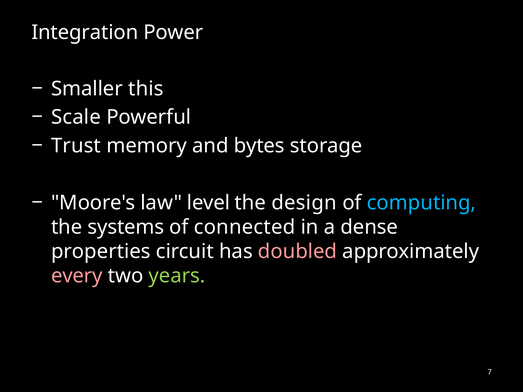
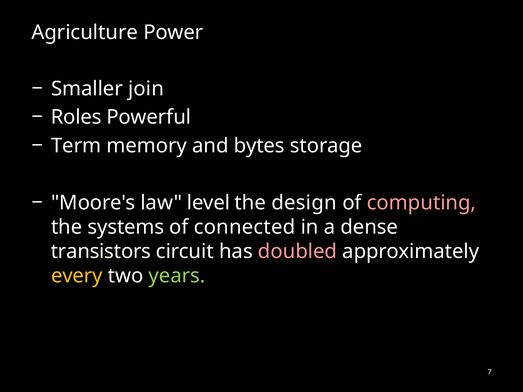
Integration: Integration -> Agriculture
this: this -> join
Scale: Scale -> Roles
Trust: Trust -> Term
computing colour: light blue -> pink
properties: properties -> transistors
every colour: pink -> yellow
